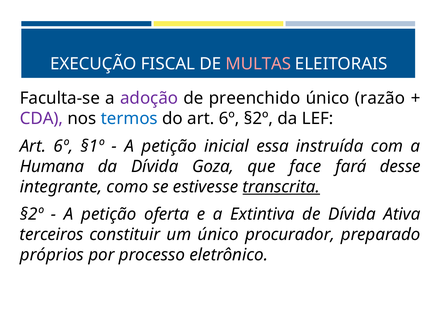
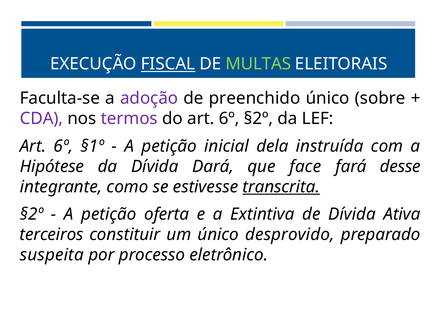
FISCAL underline: none -> present
MULTAS colour: pink -> light green
razão: razão -> sobre
termos colour: blue -> purple
essa: essa -> dela
Humana: Humana -> Hipótese
Goza: Goza -> Dará
procurador: procurador -> desprovido
próprios: próprios -> suspeita
